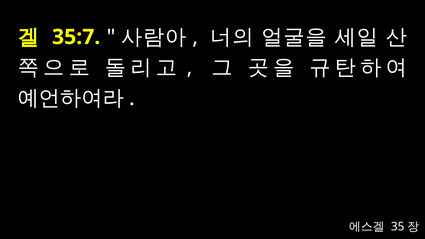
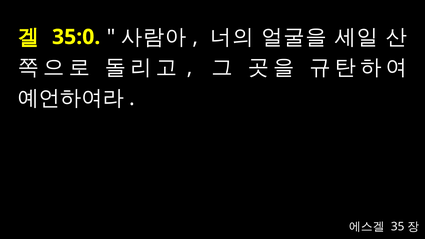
35:7: 35:7 -> 35:0
